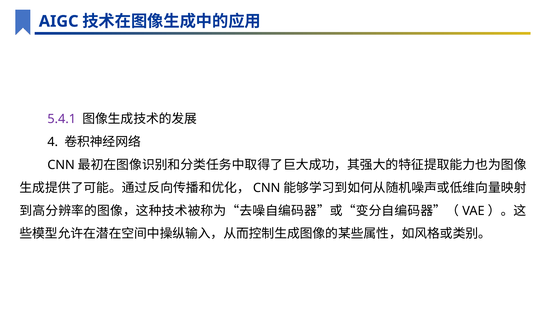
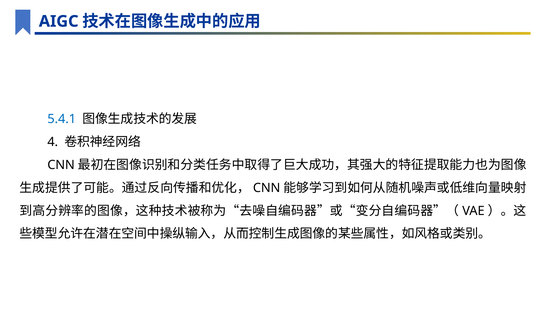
5.4.1 colour: purple -> blue
